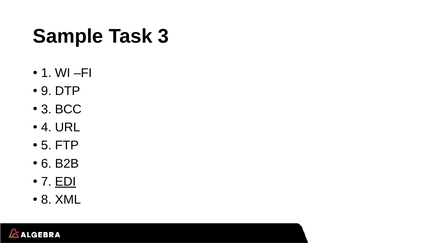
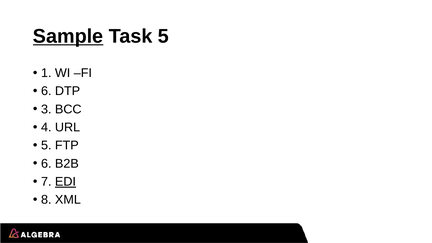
Sample underline: none -> present
Task 3: 3 -> 5
9 at (46, 91): 9 -> 6
